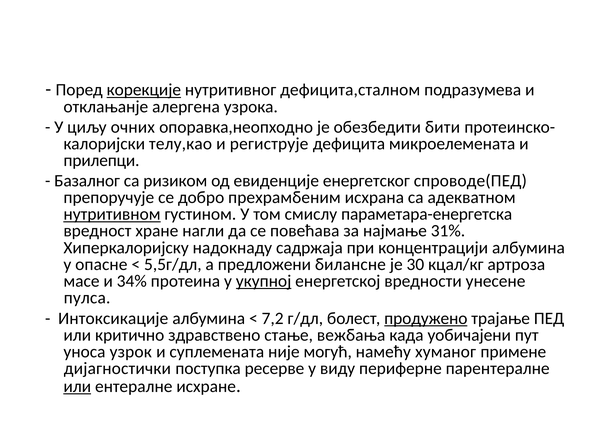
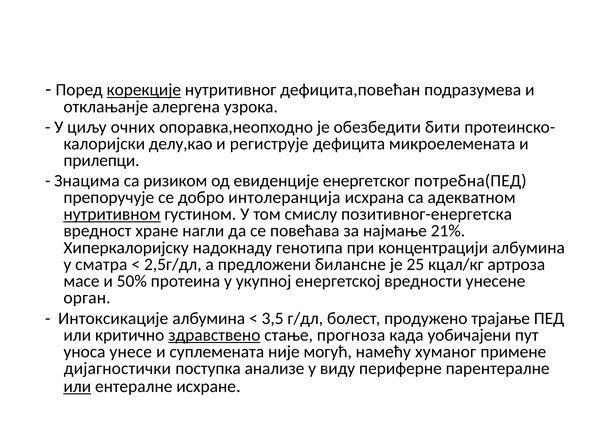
дефицита,сталном: дефицита,сталном -> дефицита,повећан
телу,као: телу,као -> делу,као
Базалног: Базалног -> Знацима
спроводе(ПЕД: спроводе(ПЕД -> потребна(ПЕД
прехрамбеним: прехрамбеним -> интолеранција
параметара-енергетска: параметара-енергетска -> позитивног-енергетска
31%: 31% -> 21%
садржаја: садржаја -> генотипа
опасне: опасне -> сматра
5,5г/дл: 5,5г/дл -> 2,5г/дл
30: 30 -> 25
34%: 34% -> 50%
укупној underline: present -> none
пулса: пулса -> орган
7,2: 7,2 -> 3,5
продужено underline: present -> none
здравствено underline: none -> present
вежбања: вежбања -> прогноза
узрок: узрок -> унесе
ресерве: ресерве -> анализе
